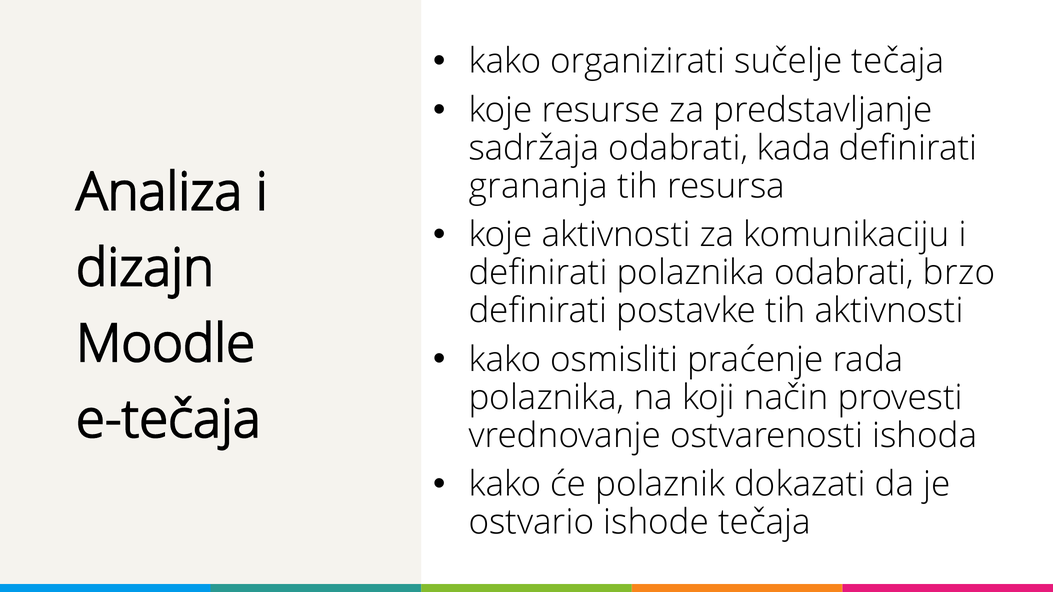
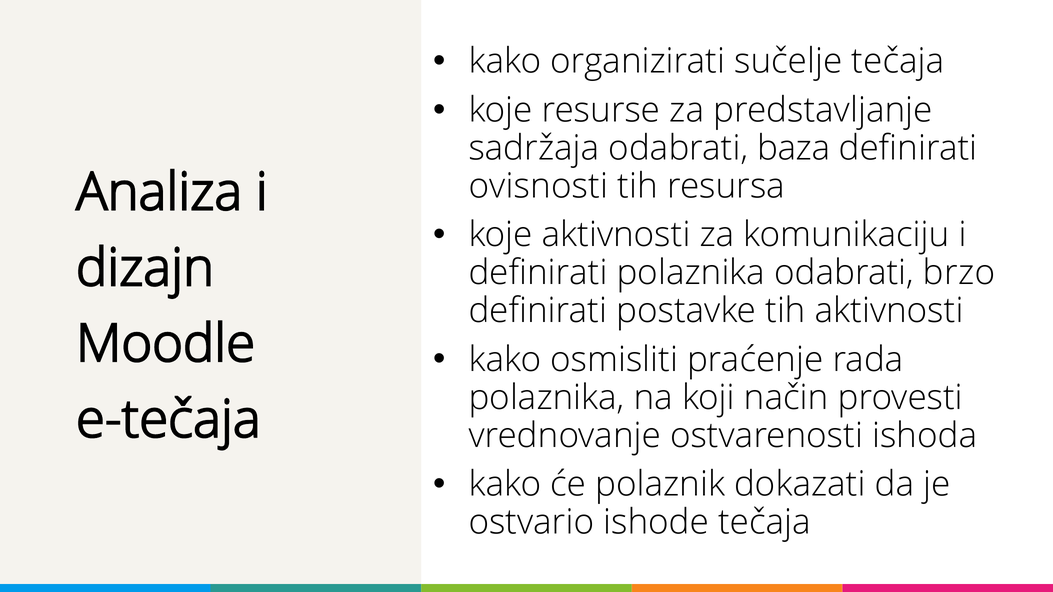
kada: kada -> baza
grananja: grananja -> ovisnosti
